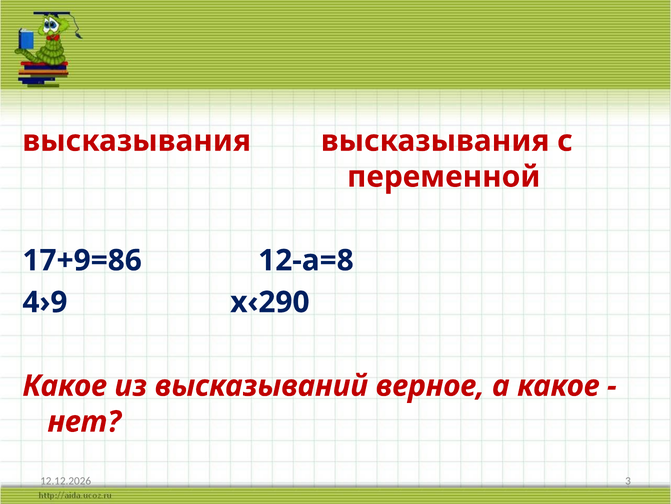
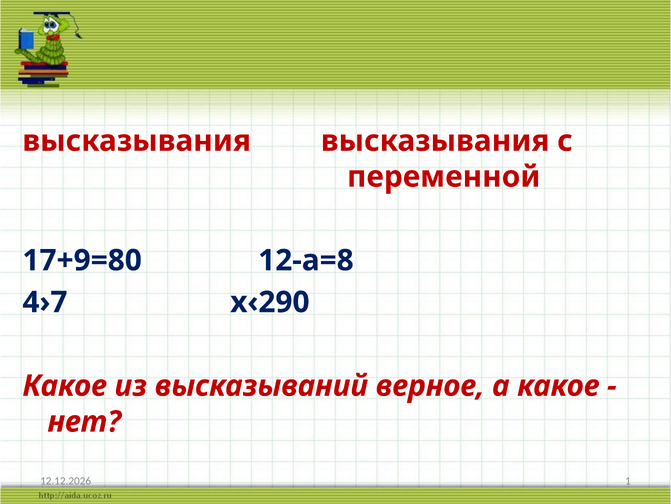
17+9=86: 17+9=86 -> 17+9=80
4›9: 4›9 -> 4›7
3: 3 -> 1
